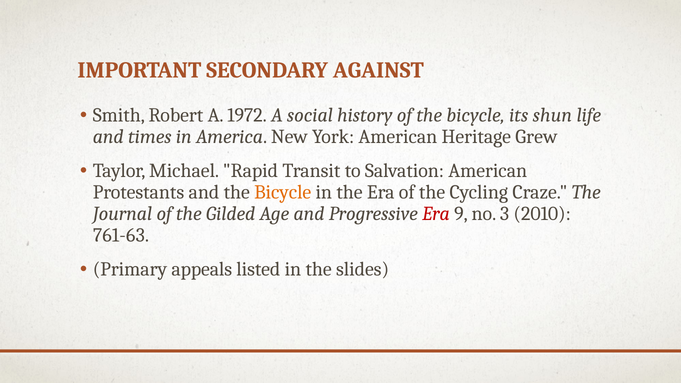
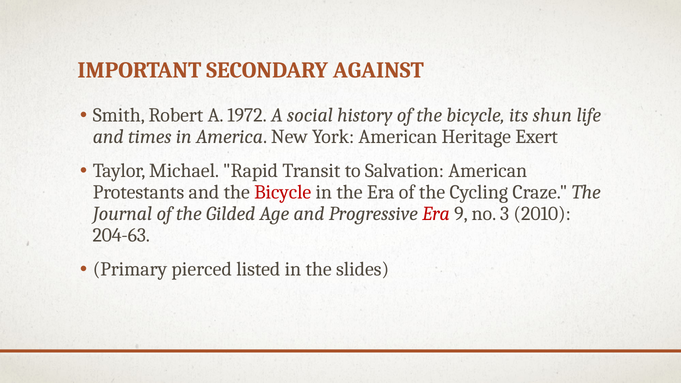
Grew: Grew -> Exert
Bicycle at (283, 192) colour: orange -> red
761-63: 761-63 -> 204-63
appeals: appeals -> pierced
